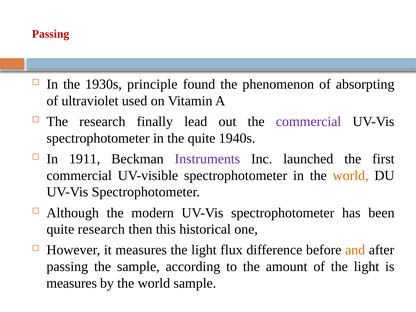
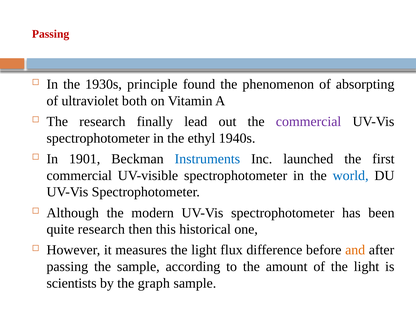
used: used -> both
the quite: quite -> ethyl
1911: 1911 -> 1901
Instruments colour: purple -> blue
world at (351, 175) colour: orange -> blue
measures at (72, 283): measures -> scientists
by the world: world -> graph
